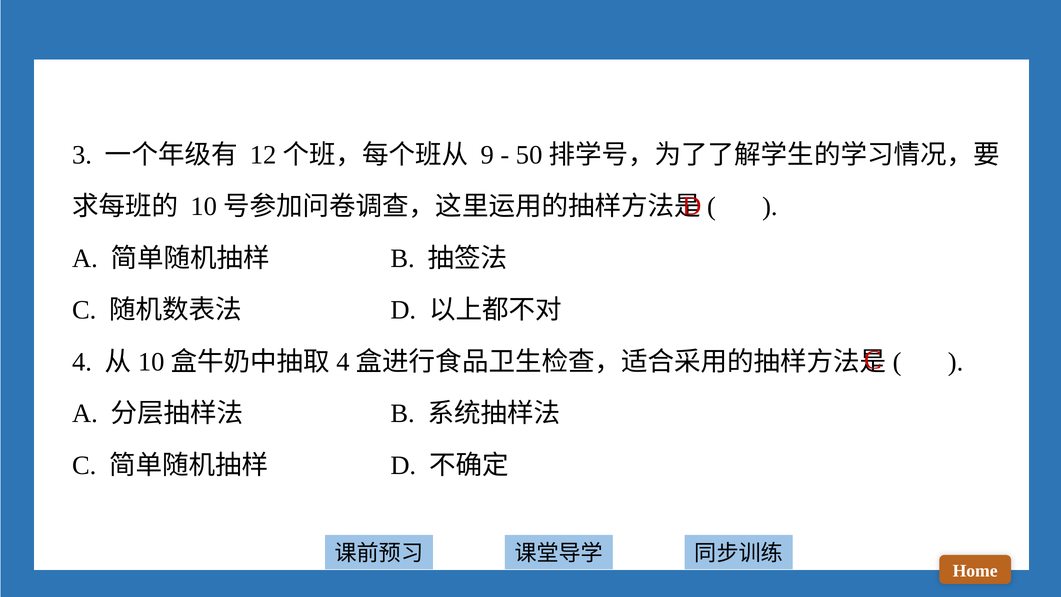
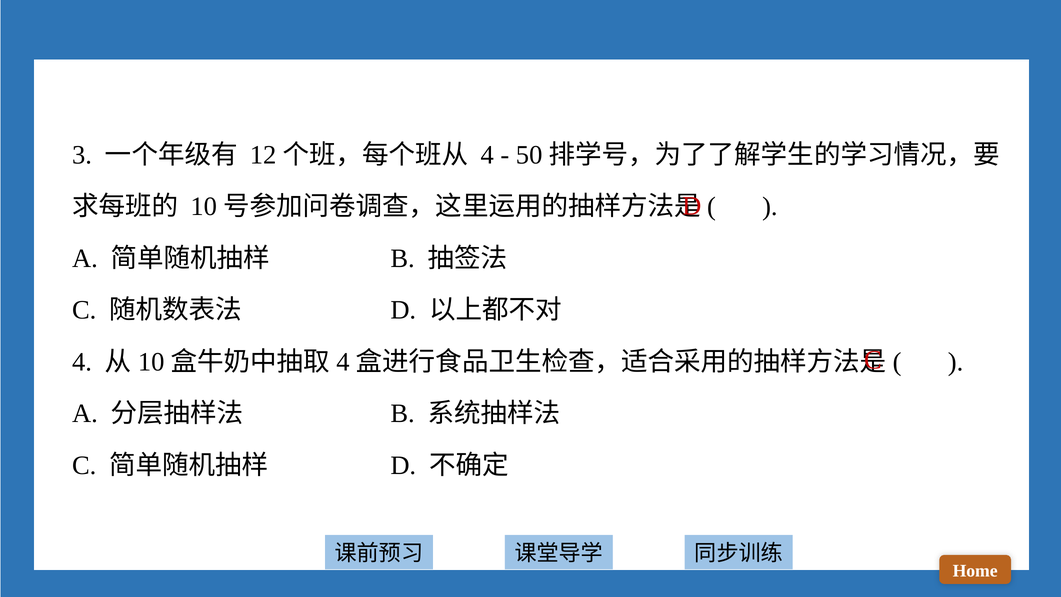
9 at (487, 155): 9 -> 4
